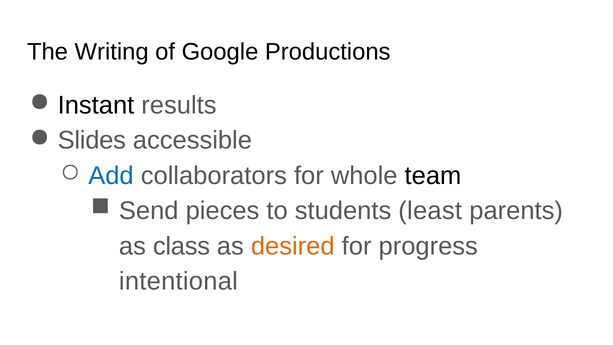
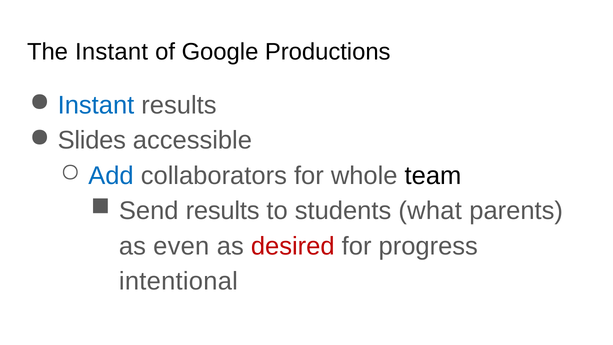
The Writing: Writing -> Instant
Instant at (96, 105) colour: black -> blue
Send pieces: pieces -> results
least: least -> what
class: class -> even
desired colour: orange -> red
